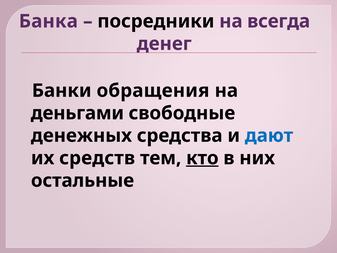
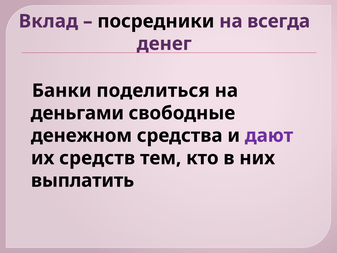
Банка: Банка -> Вклад
обращения: обращения -> поделиться
денежных: денежных -> денежном
дают colour: blue -> purple
кто underline: present -> none
остальные: остальные -> выплатить
